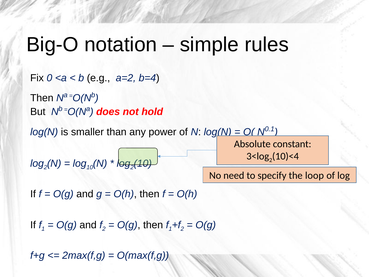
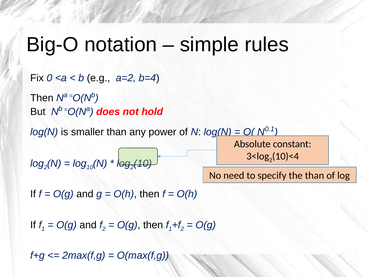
the loop: loop -> than
